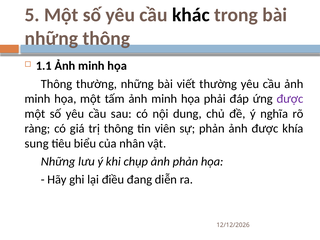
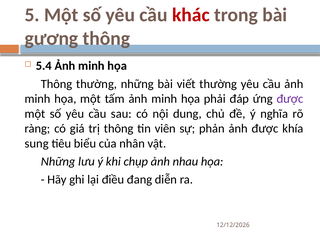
khác colour: black -> red
những at (51, 38): những -> gương
1.1: 1.1 -> 5.4
ảnh phản: phản -> nhau
